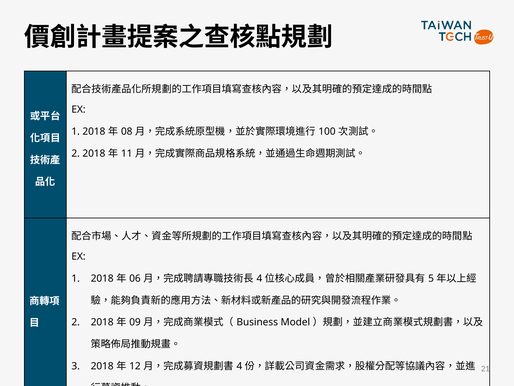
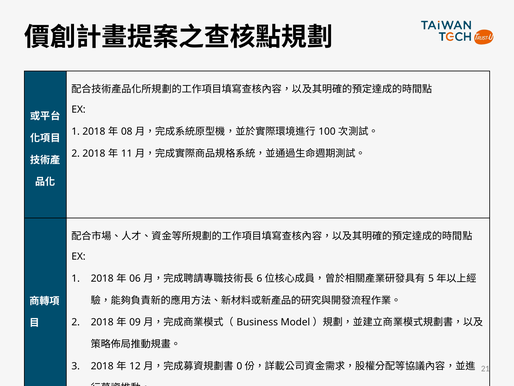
4 at (259, 278): 4 -> 6
4 at (239, 366): 4 -> 0
